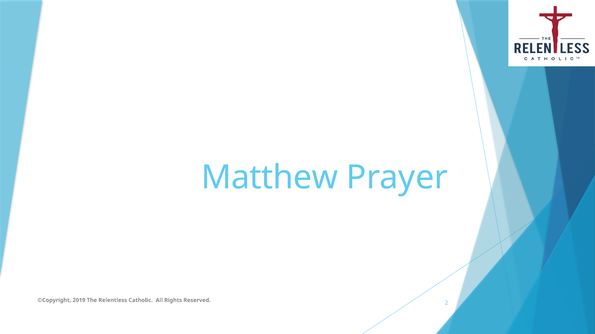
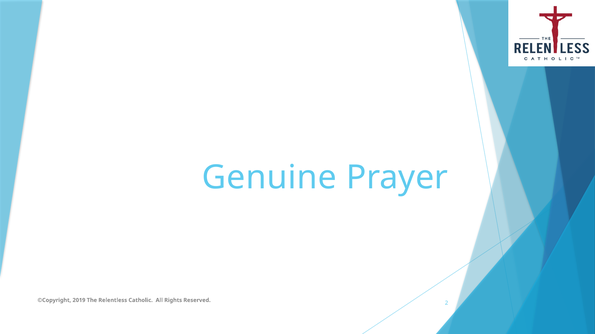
Matthew: Matthew -> Genuine
